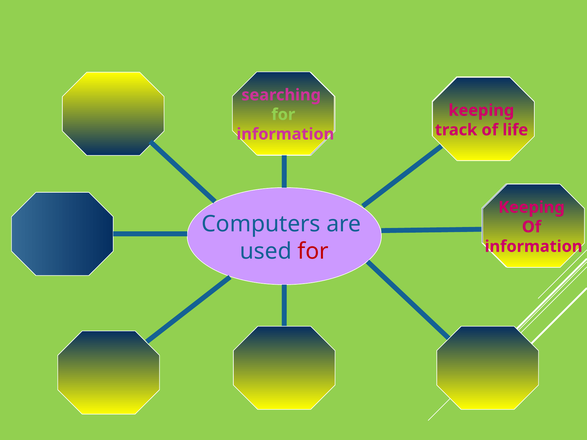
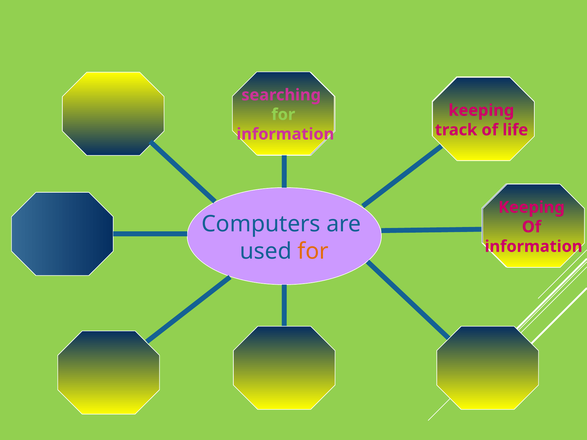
for at (313, 252) colour: red -> orange
